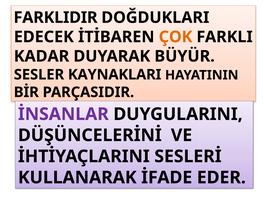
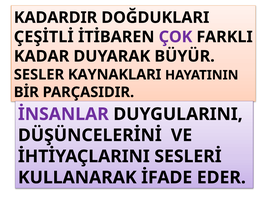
FARKLIDIR: FARKLIDIR -> KADARDIR
EDECEK: EDECEK -> ÇEŞİTLİ
ÇOK colour: orange -> purple
